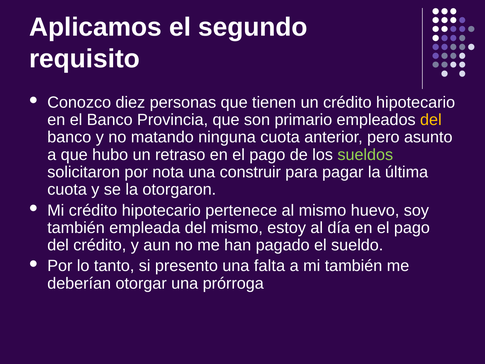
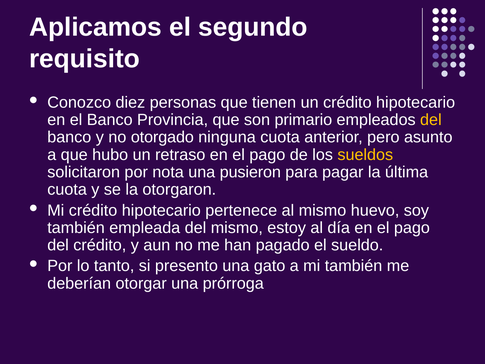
matando: matando -> otorgado
sueldos colour: light green -> yellow
construir: construir -> pusieron
falta: falta -> gato
